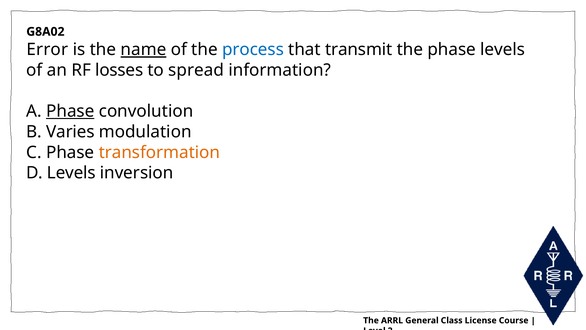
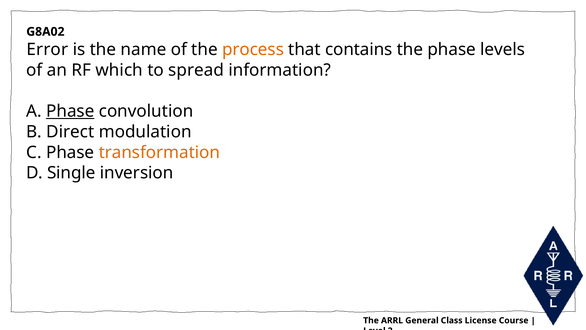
name underline: present -> none
process colour: blue -> orange
transmit: transmit -> contains
losses: losses -> which
Varies: Varies -> Direct
D Levels: Levels -> Single
